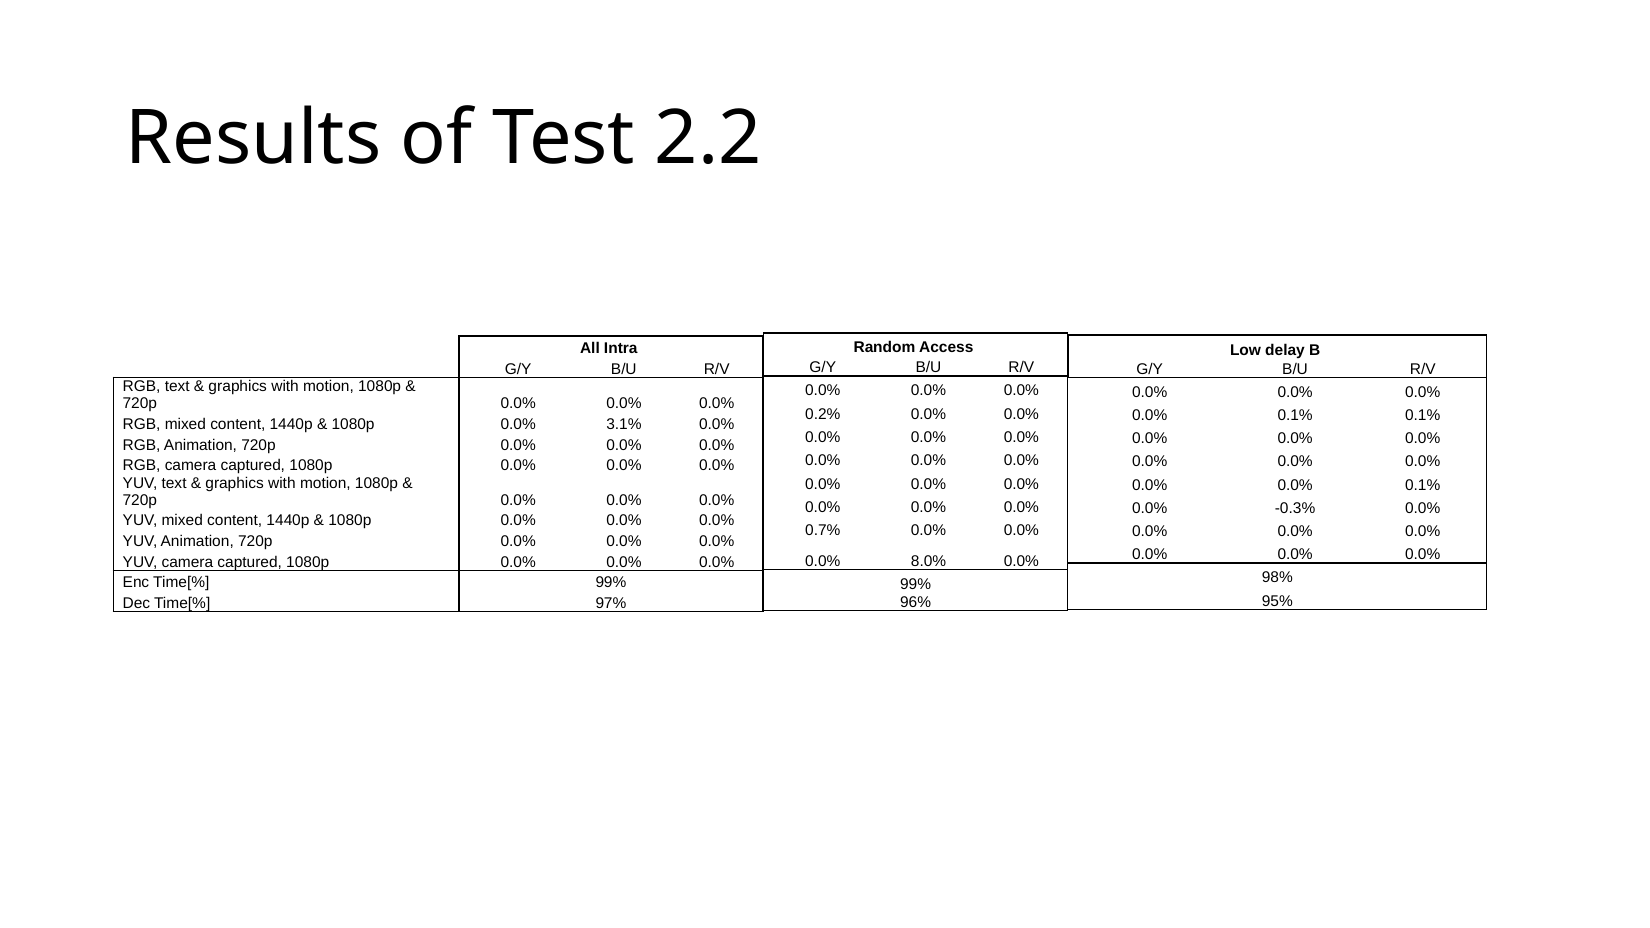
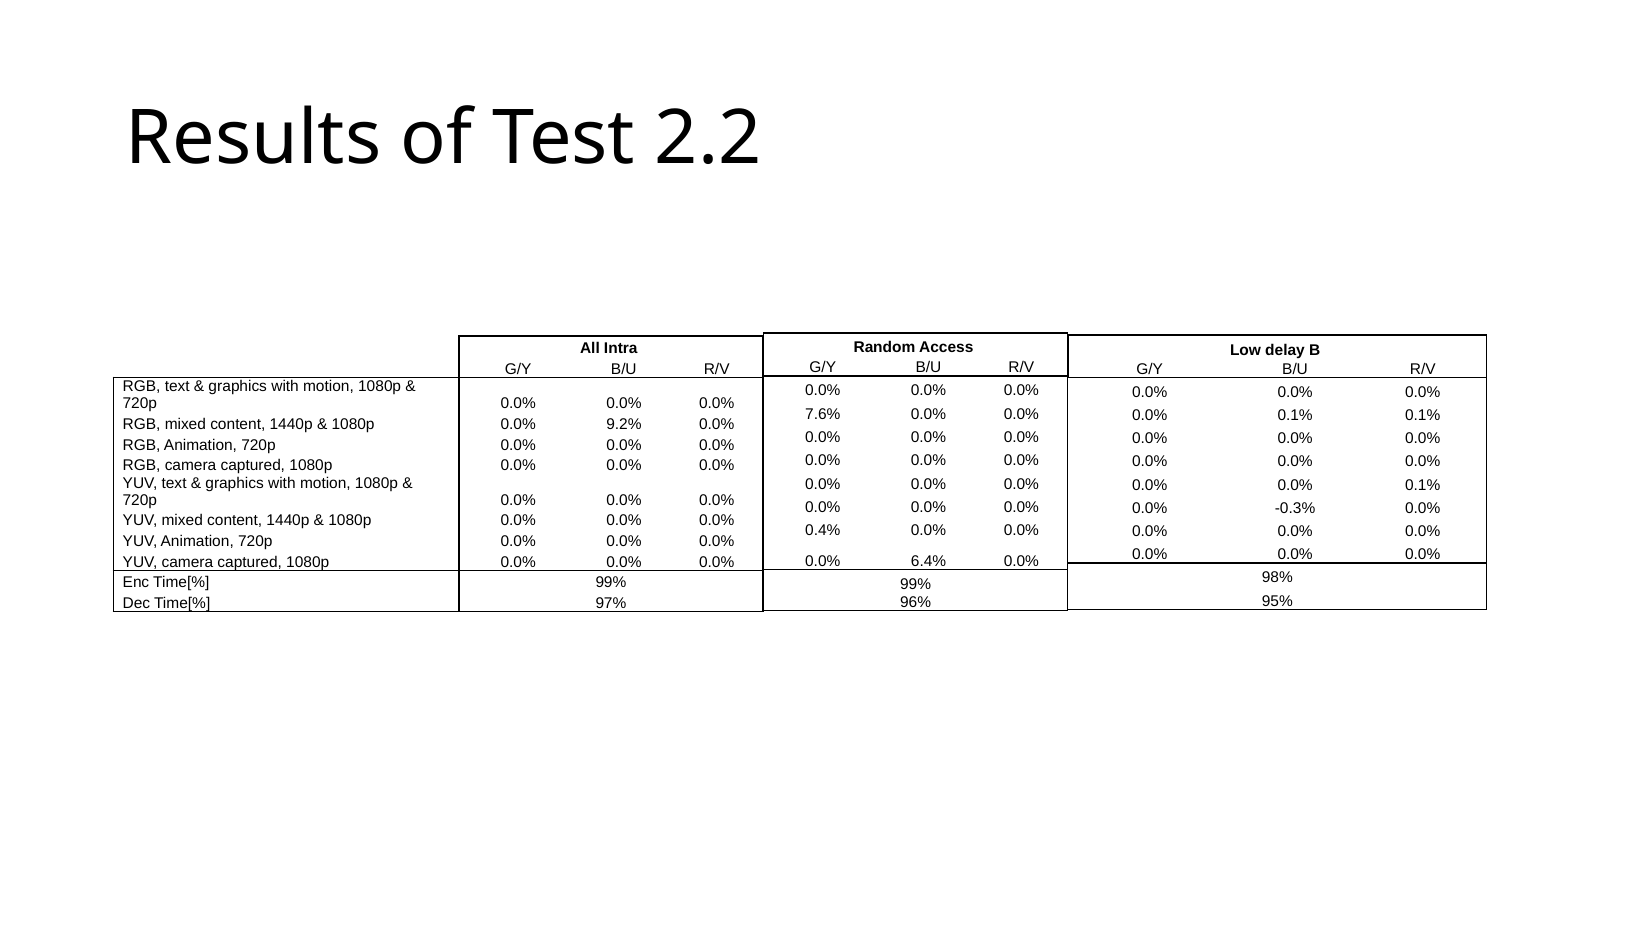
0.2%: 0.2% -> 7.6%
3.1%: 3.1% -> 9.2%
0.7%: 0.7% -> 0.4%
8.0%: 8.0% -> 6.4%
